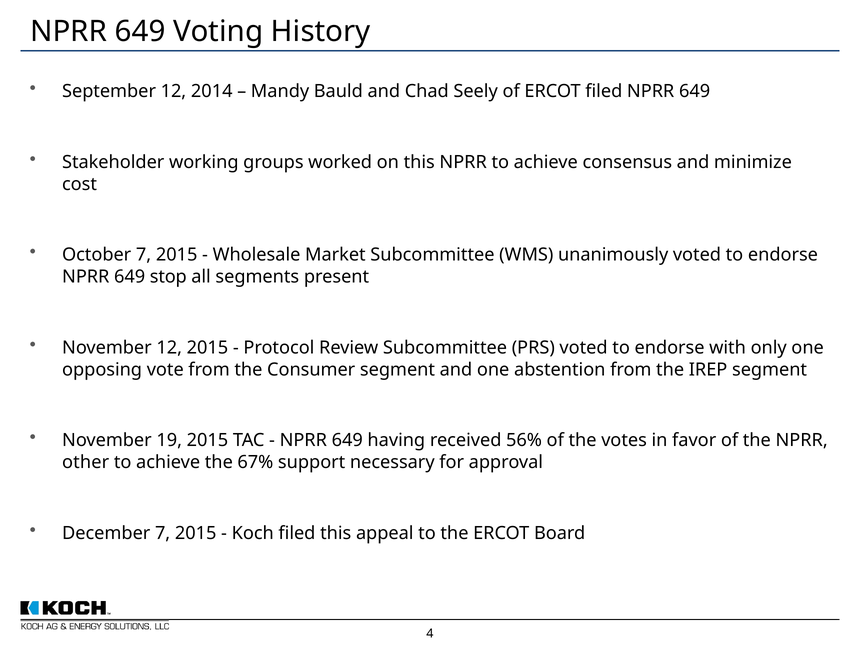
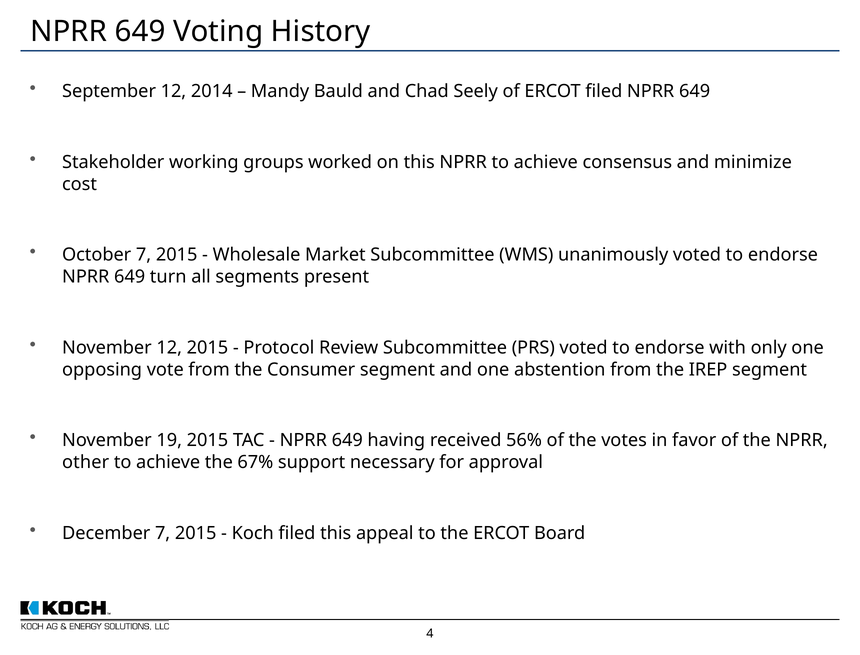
stop: stop -> turn
